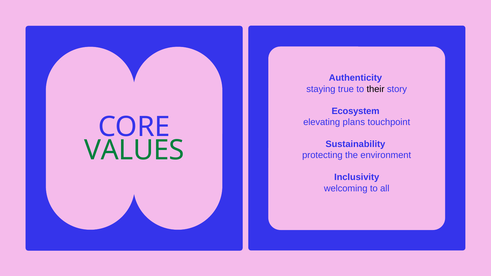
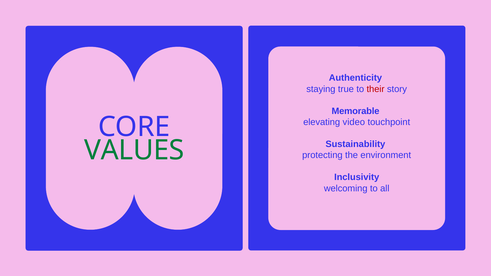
their colour: black -> red
Ecosystem: Ecosystem -> Memorable
plans: plans -> video
